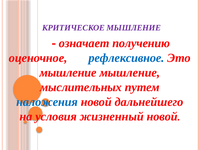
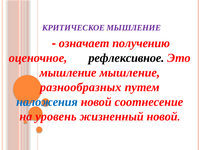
рефлексивное colour: blue -> black
мыслительных: мыслительных -> разнообразных
дальнейшего: дальнейшего -> соотнесение
условия: условия -> уровень
